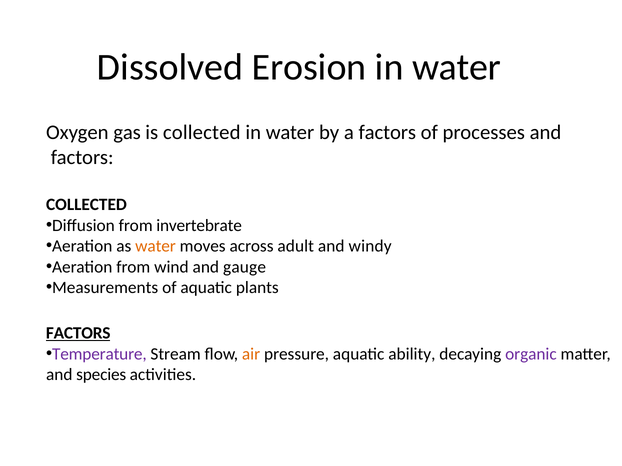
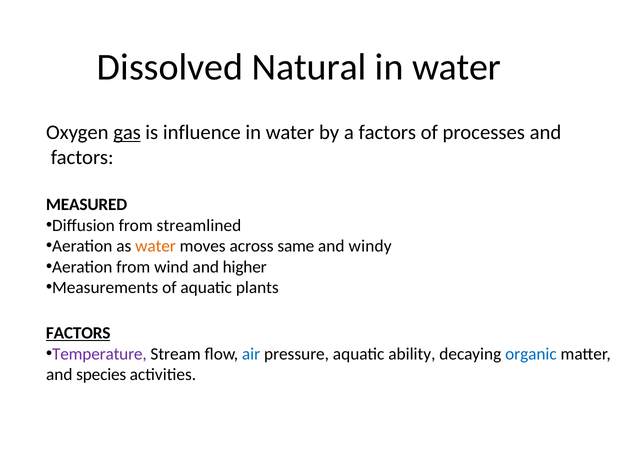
Erosion: Erosion -> Natural
gas underline: none -> present
is collected: collected -> influence
COLLECTED at (86, 205): COLLECTED -> MEASURED
invertebrate: invertebrate -> streamlined
adult: adult -> same
gauge: gauge -> higher
air colour: orange -> blue
organic colour: purple -> blue
